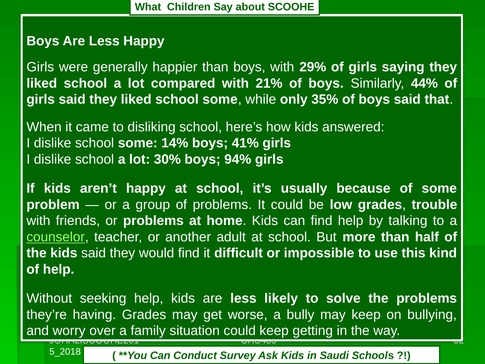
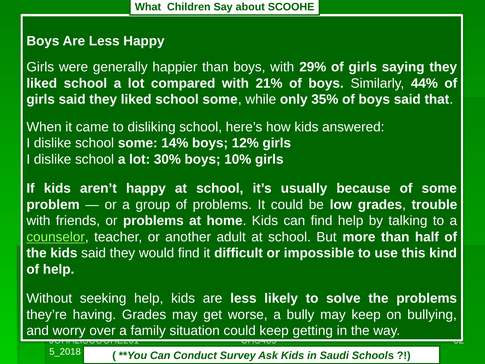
41%: 41% -> 12%
94%: 94% -> 10%
